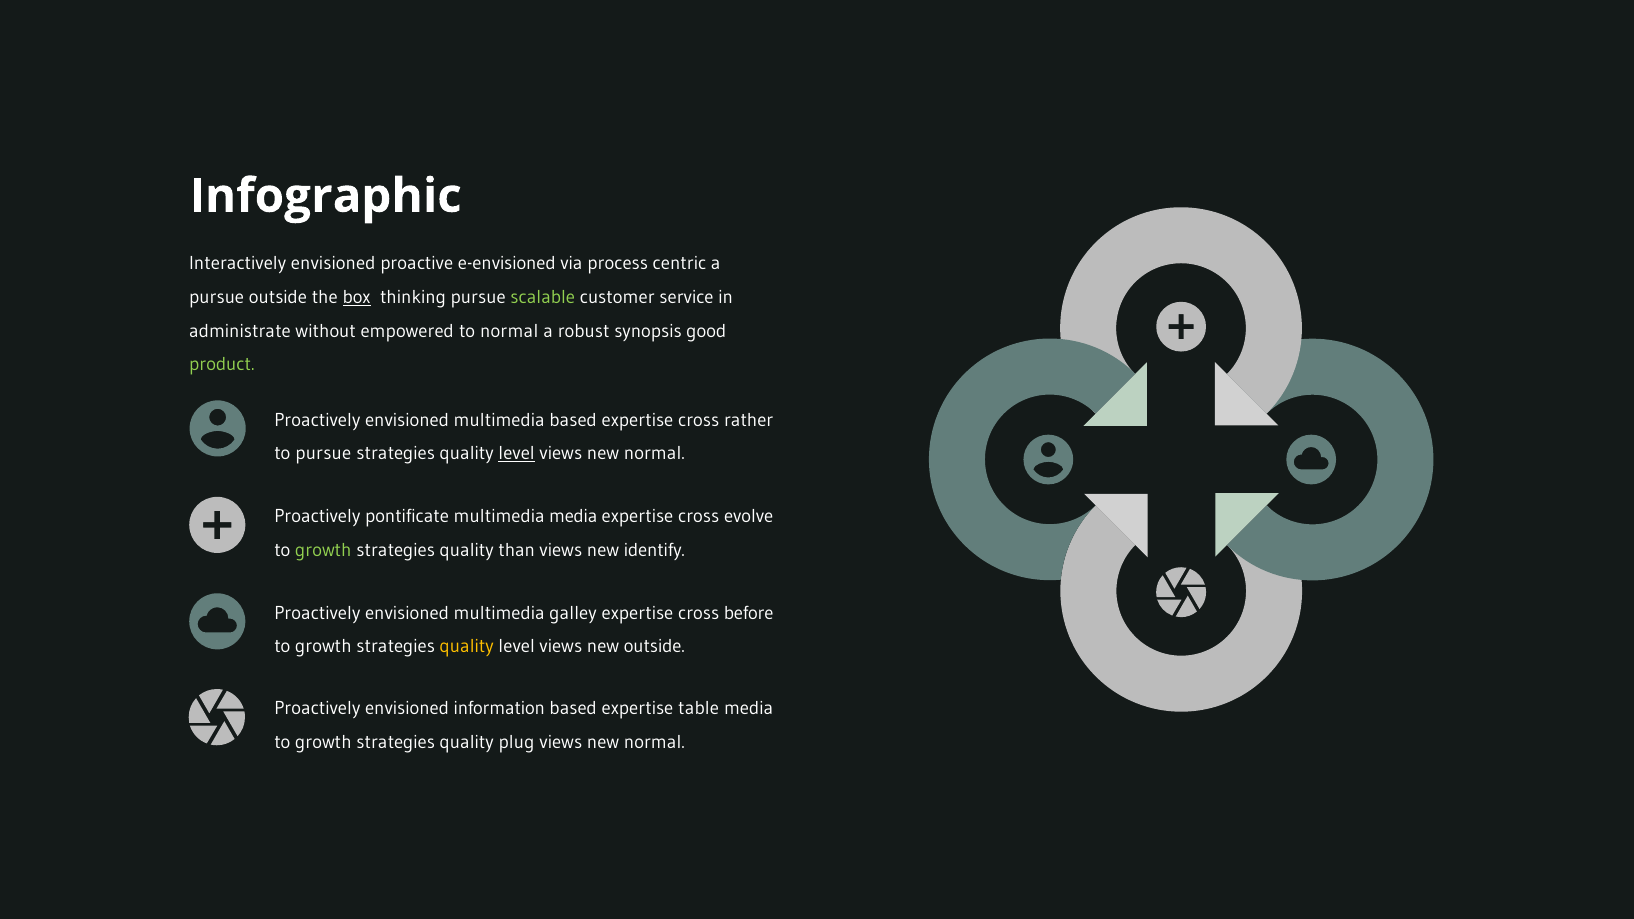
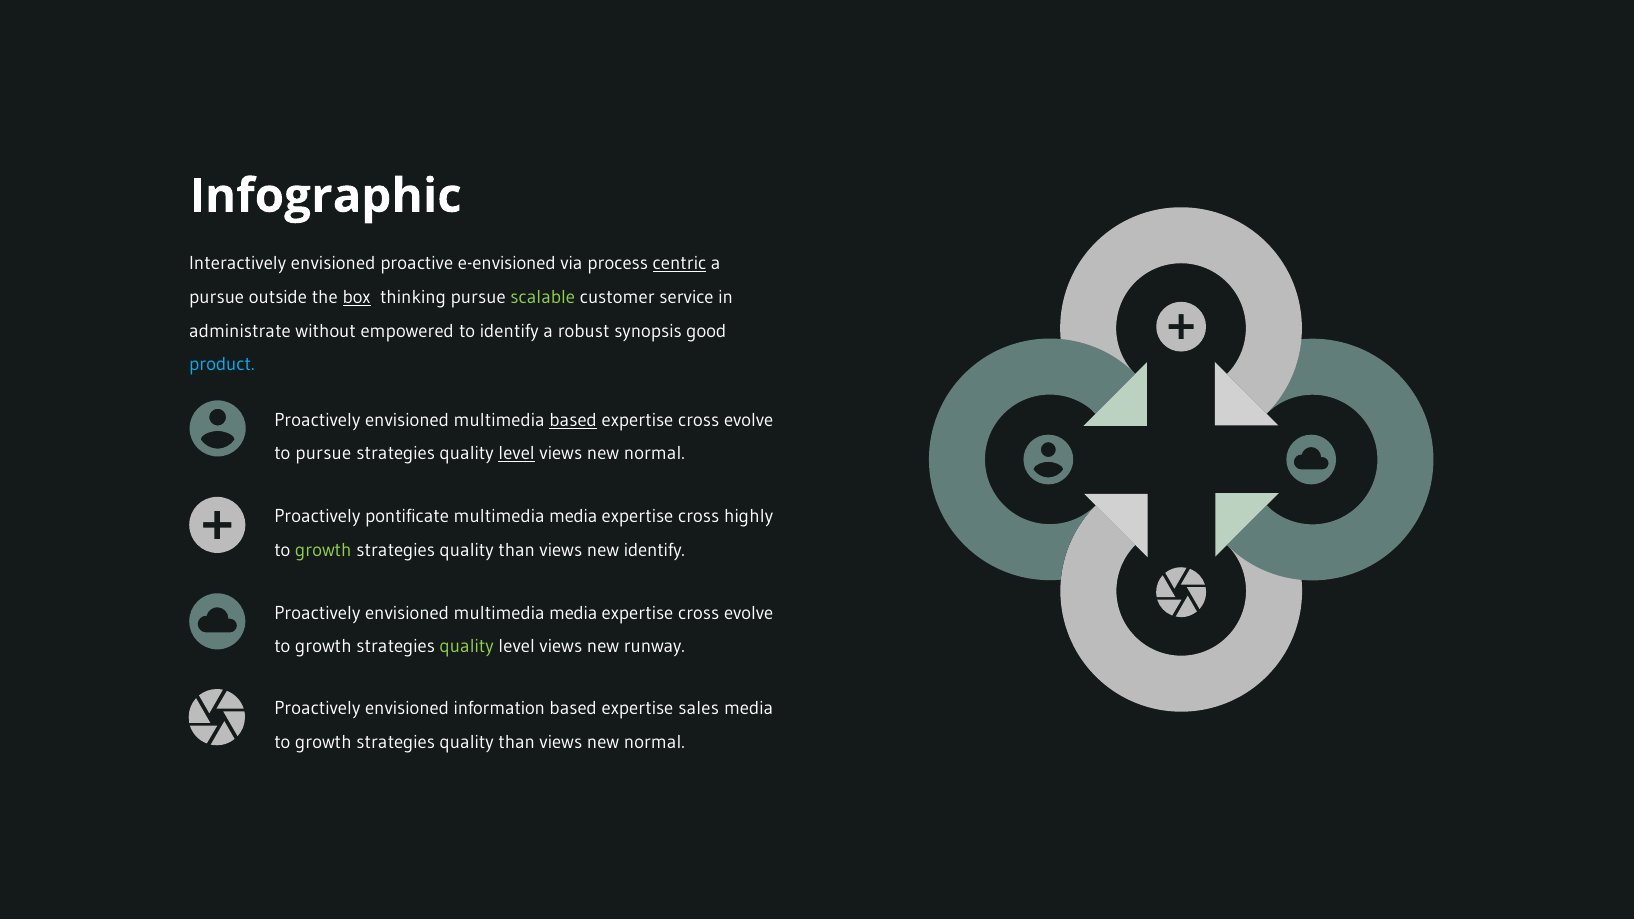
centric underline: none -> present
to normal: normal -> identify
product colour: light green -> light blue
based at (573, 420) underline: none -> present
rather at (749, 420): rather -> evolve
evolve: evolve -> highly
envisioned multimedia galley: galley -> media
before at (749, 613): before -> evolve
quality at (467, 647) colour: yellow -> light green
new outside: outside -> runway
table: table -> sales
plug at (517, 743): plug -> than
